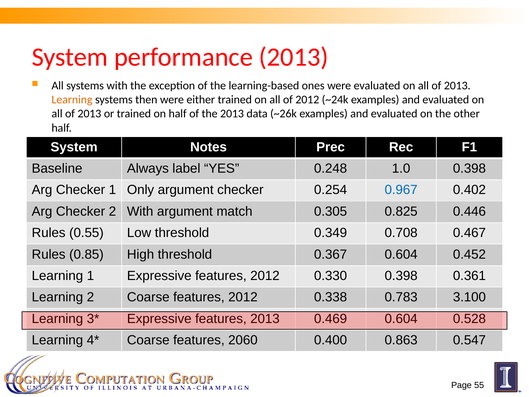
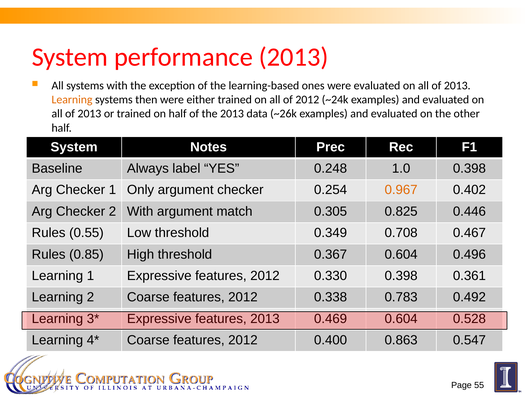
0.967 colour: blue -> orange
0.452: 0.452 -> 0.496
3.100: 3.100 -> 0.492
2060 at (243, 340): 2060 -> 2012
